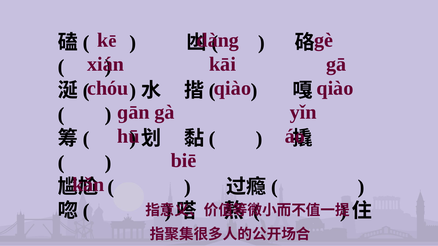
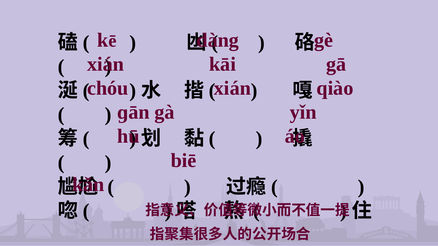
chóu qiào: qiào -> xián
